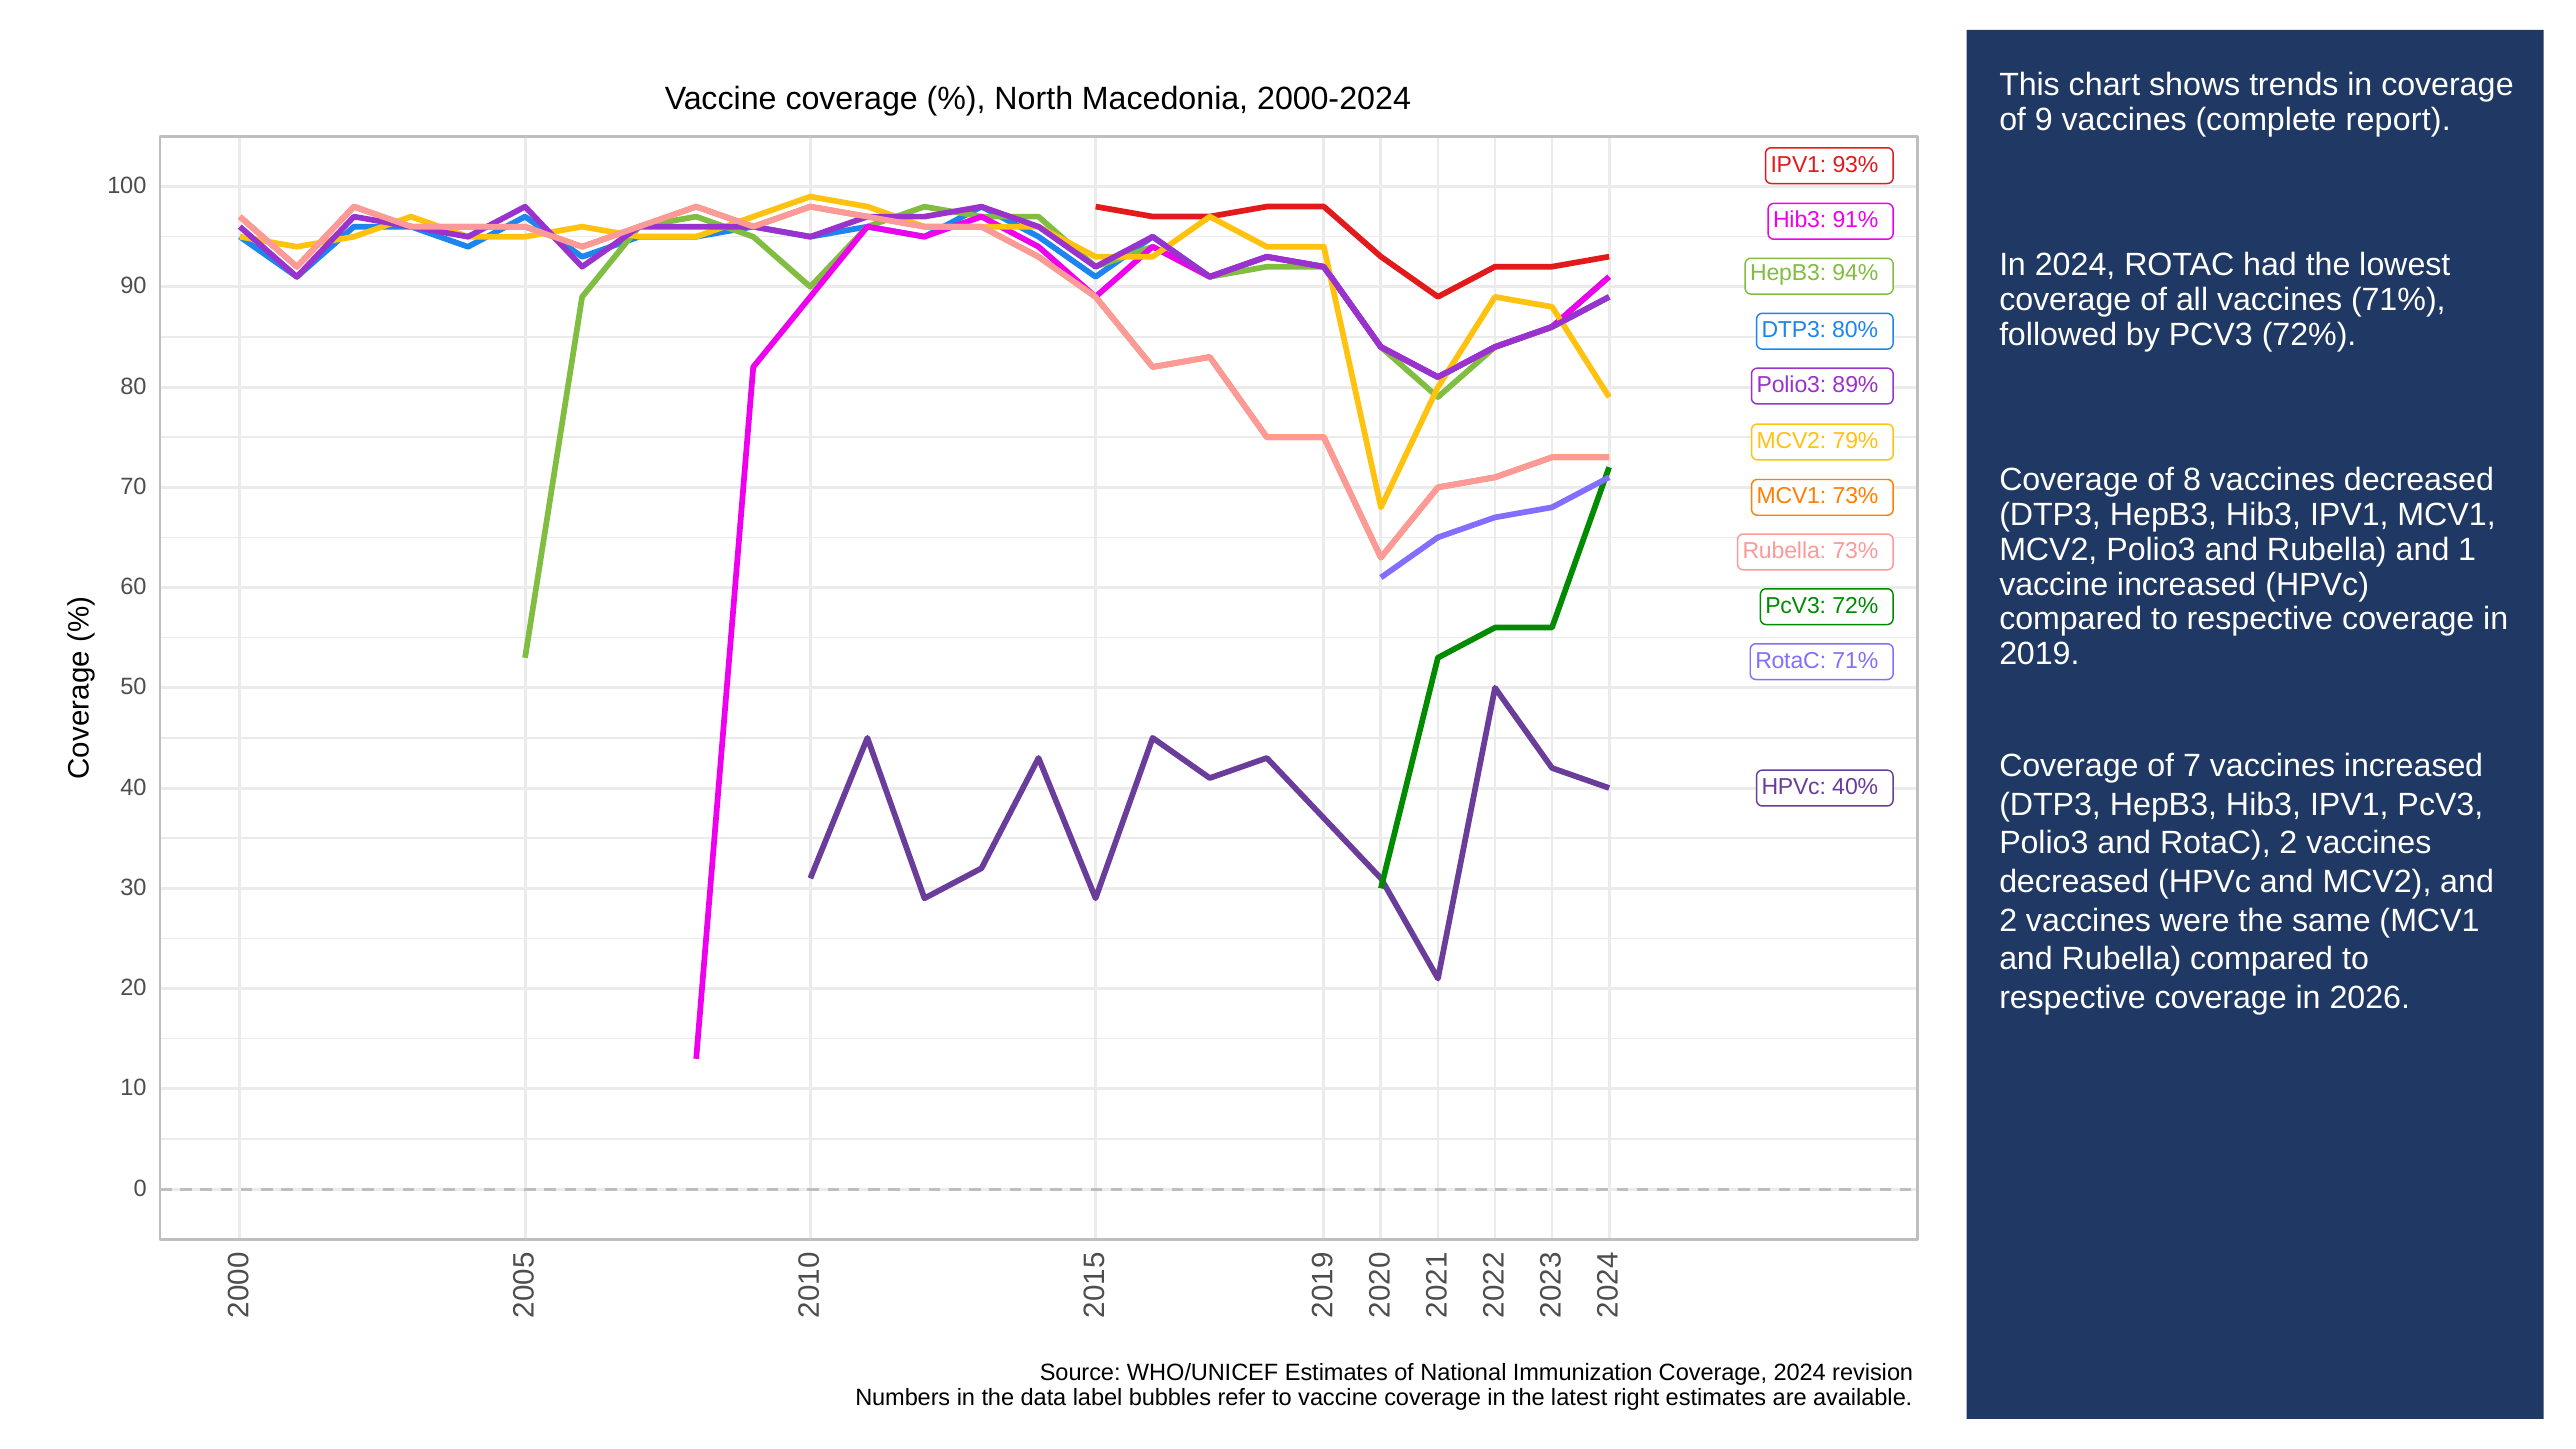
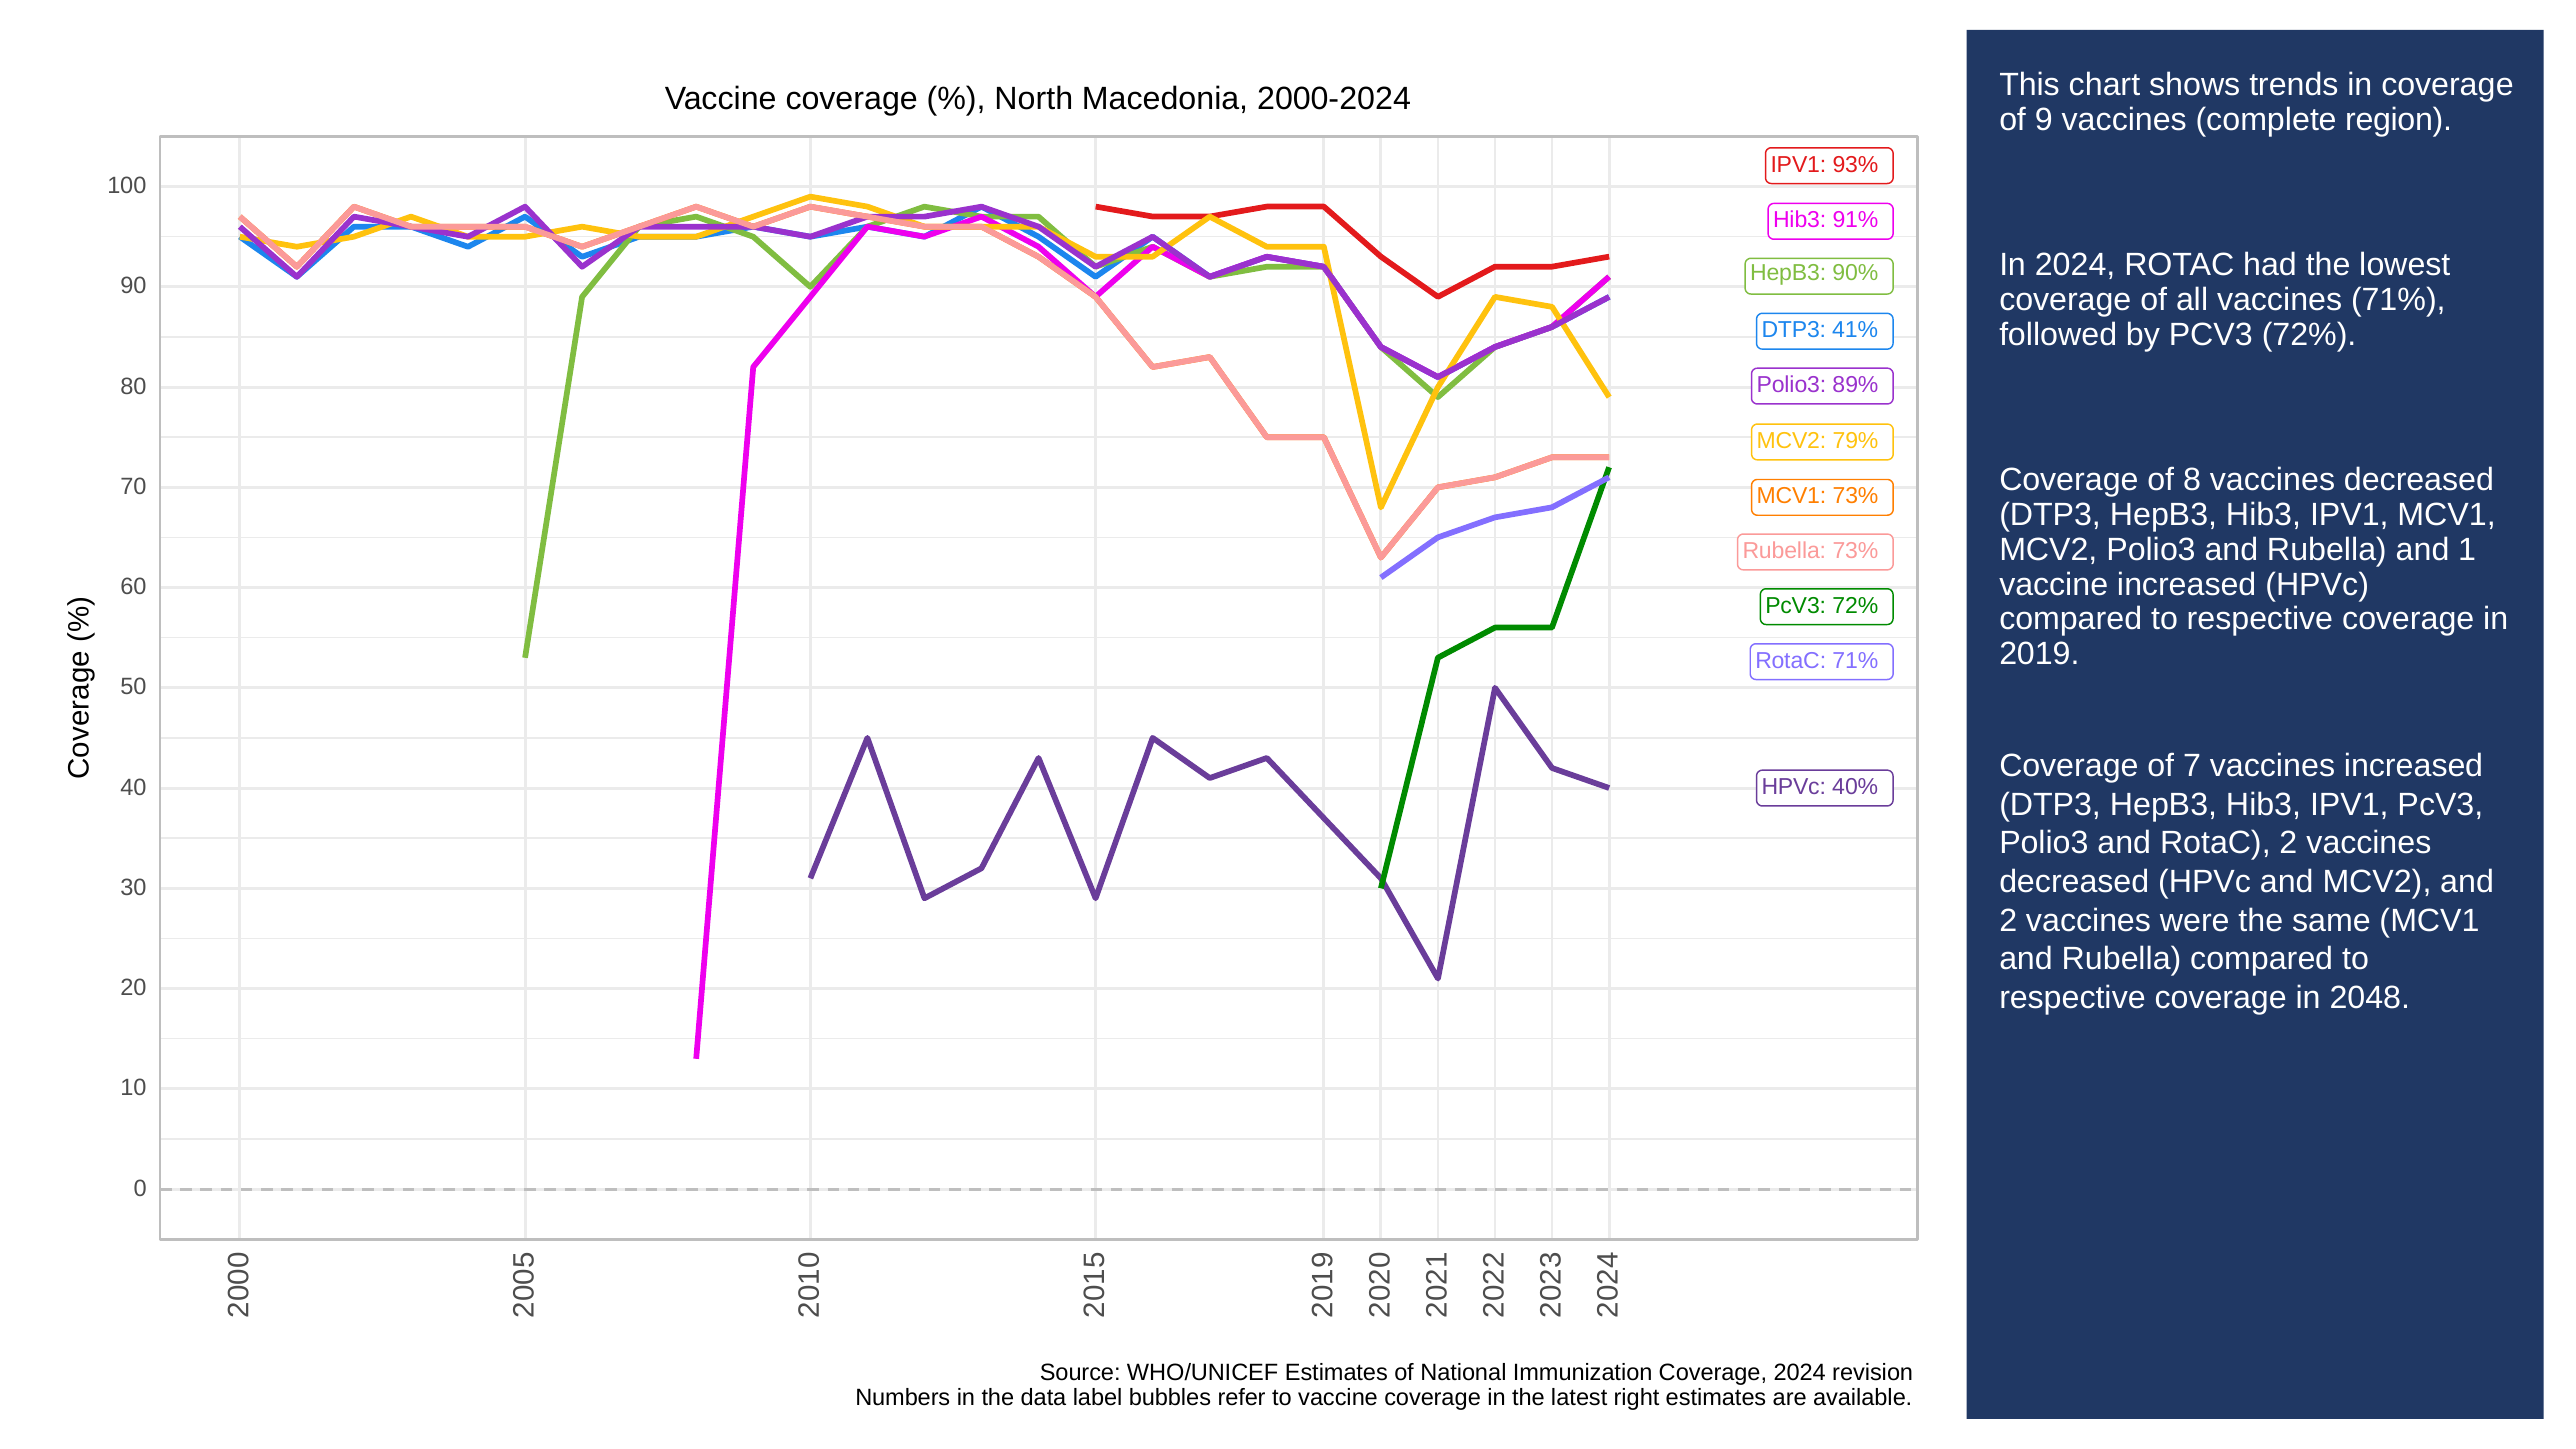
report: report -> region
94%: 94% -> 90%
80%: 80% -> 41%
2026: 2026 -> 2048
